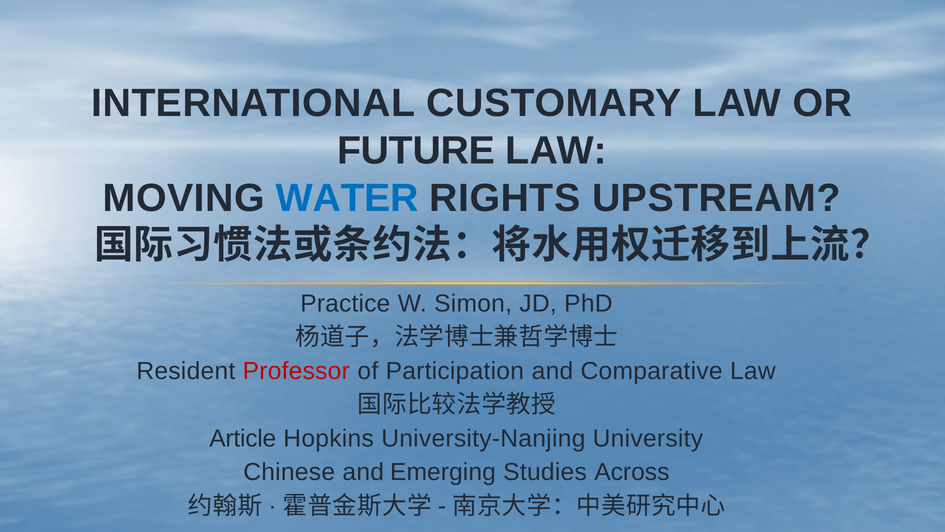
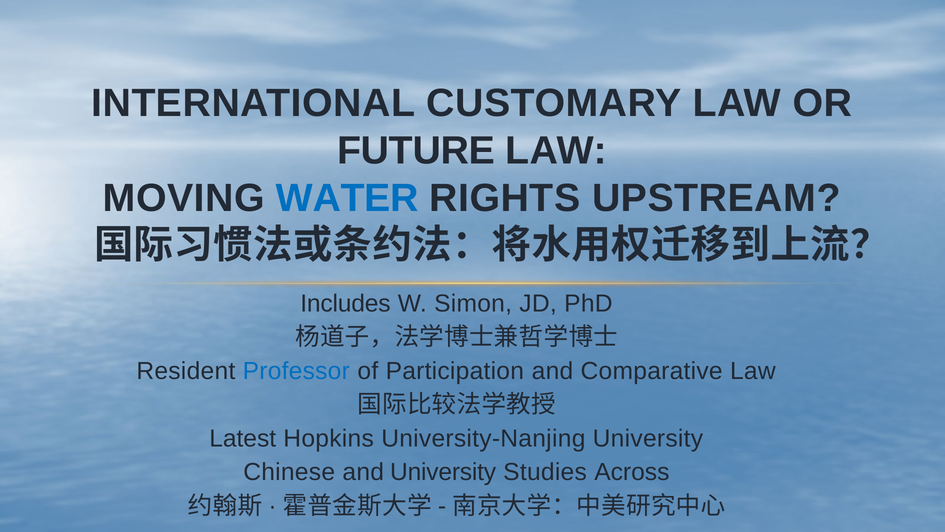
Practice: Practice -> Includes
Professor colour: red -> blue
Article: Article -> Latest
and Emerging: Emerging -> University
